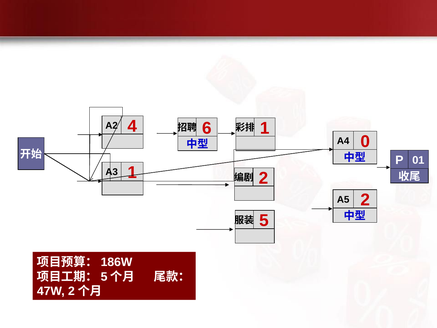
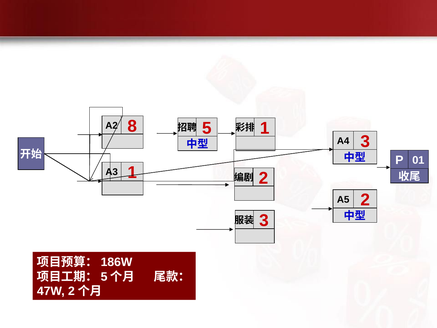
4: 4 -> 8
6: 6 -> 5
A4 0: 0 -> 3
5 at (264, 221): 5 -> 3
